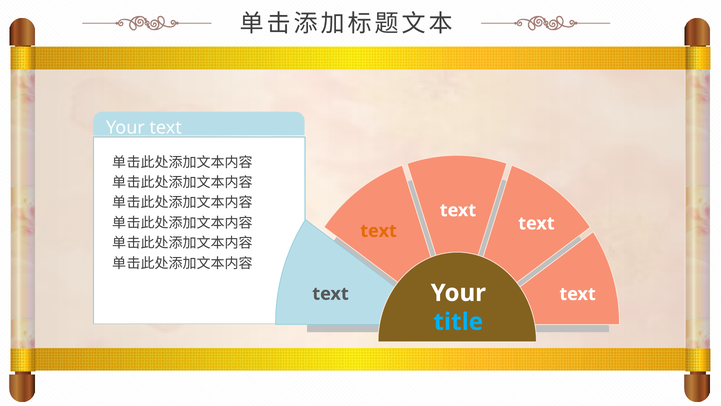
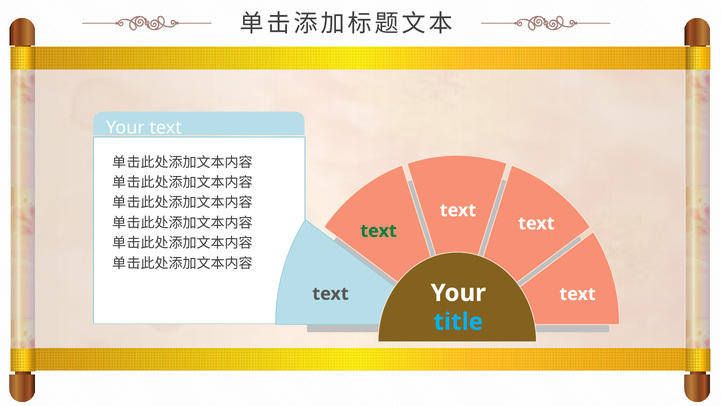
text at (379, 231) colour: orange -> green
